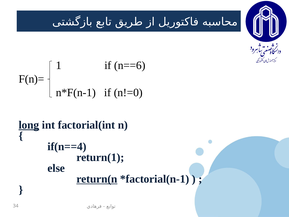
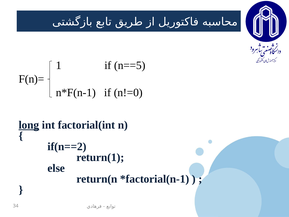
n==6: n==6 -> n==5
if(n==4: if(n==4 -> if(n==2
return(n underline: present -> none
